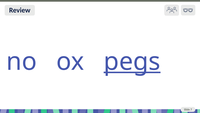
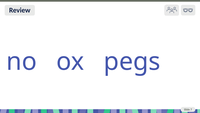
pegs underline: present -> none
